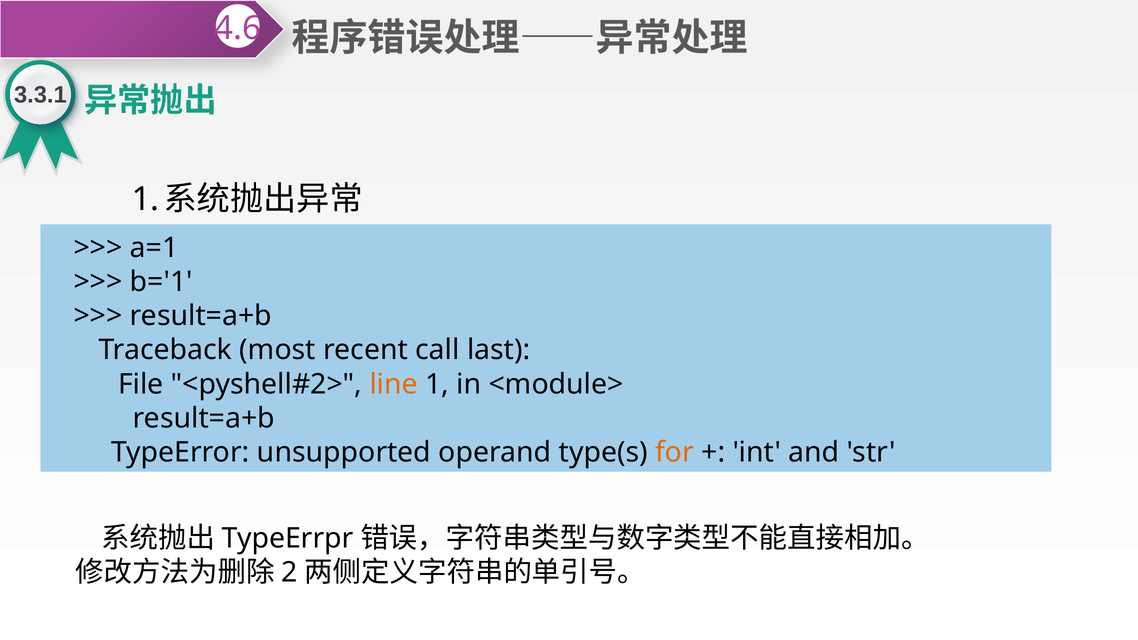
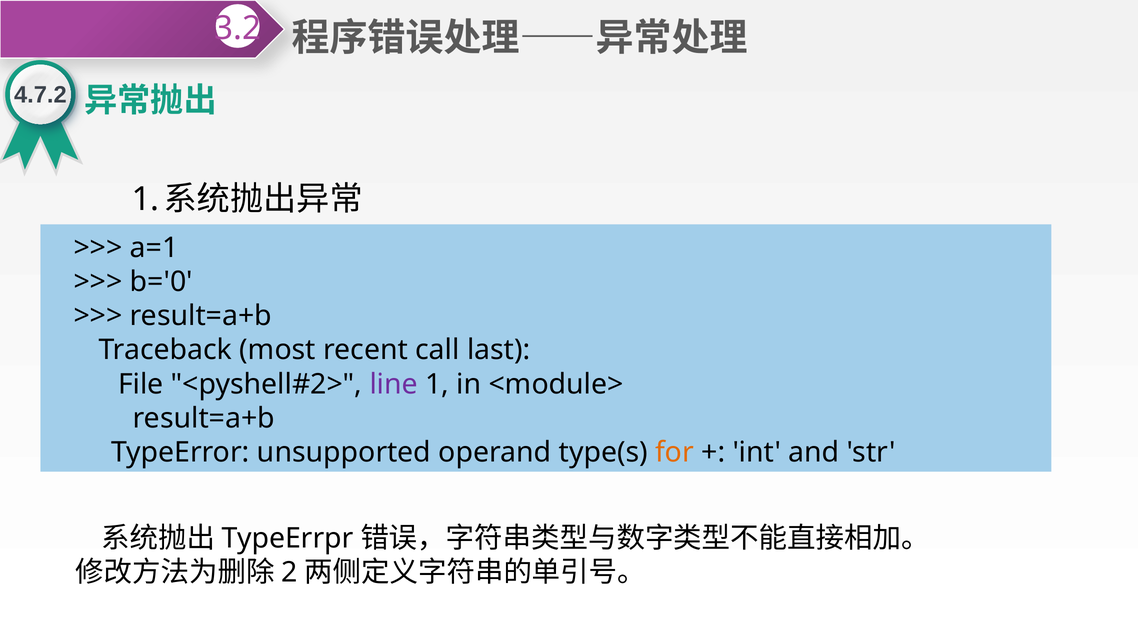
4.6: 4.6 -> 3.2
3.3.1: 3.3.1 -> 4.7.2
b='1: b='1 -> b='0
line colour: orange -> purple
